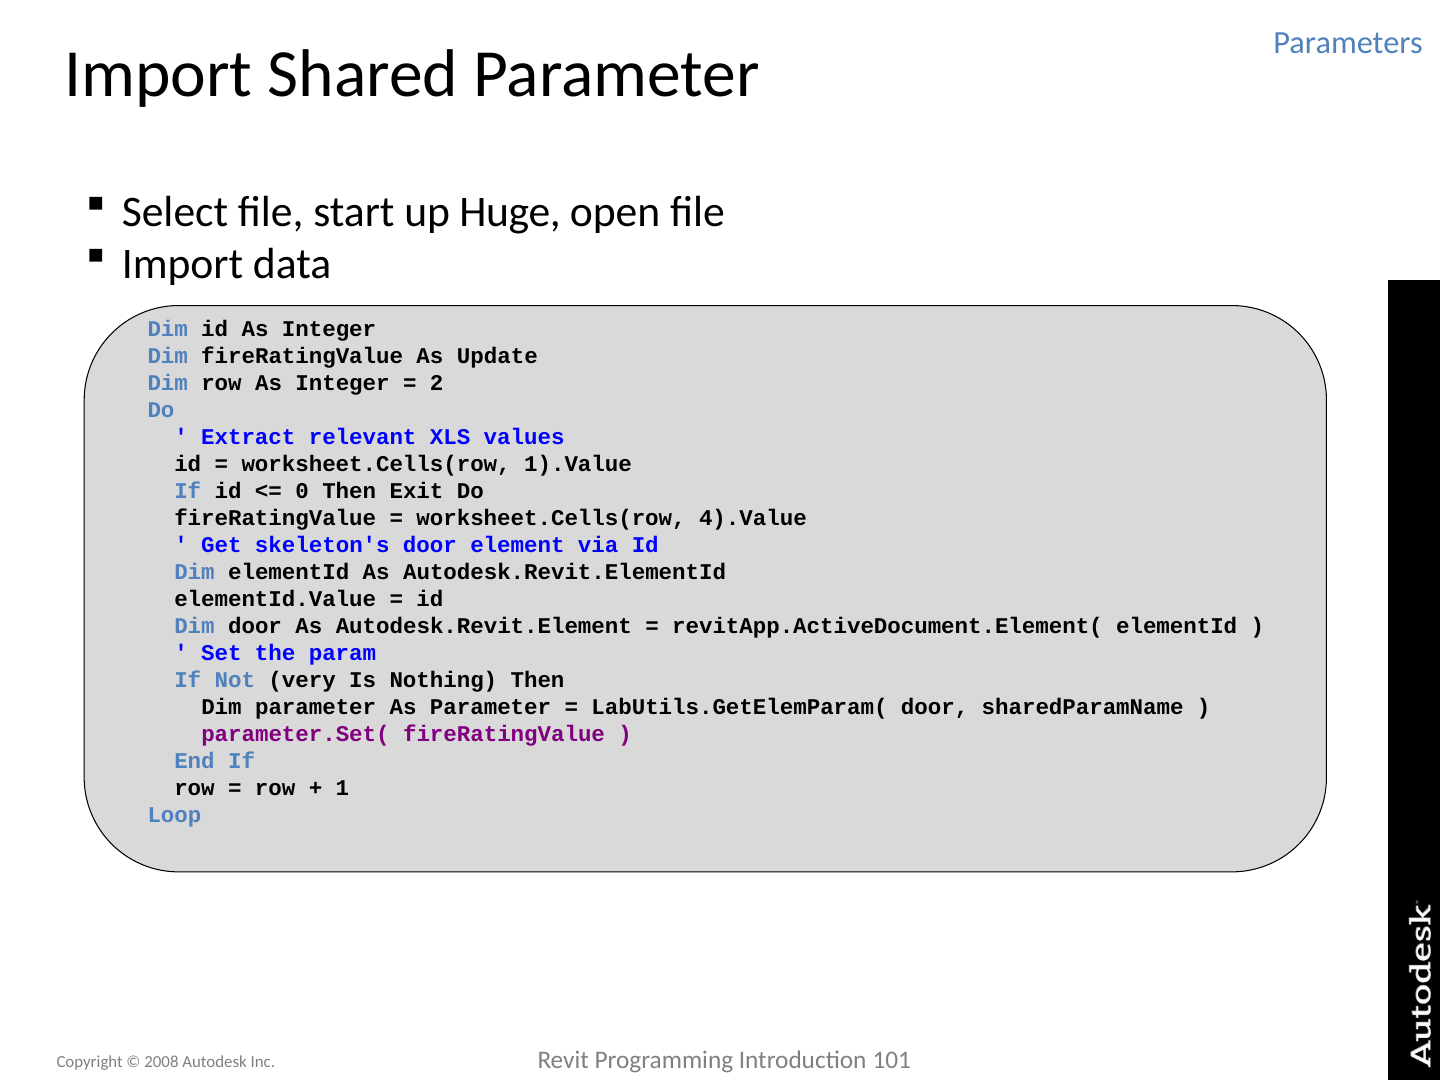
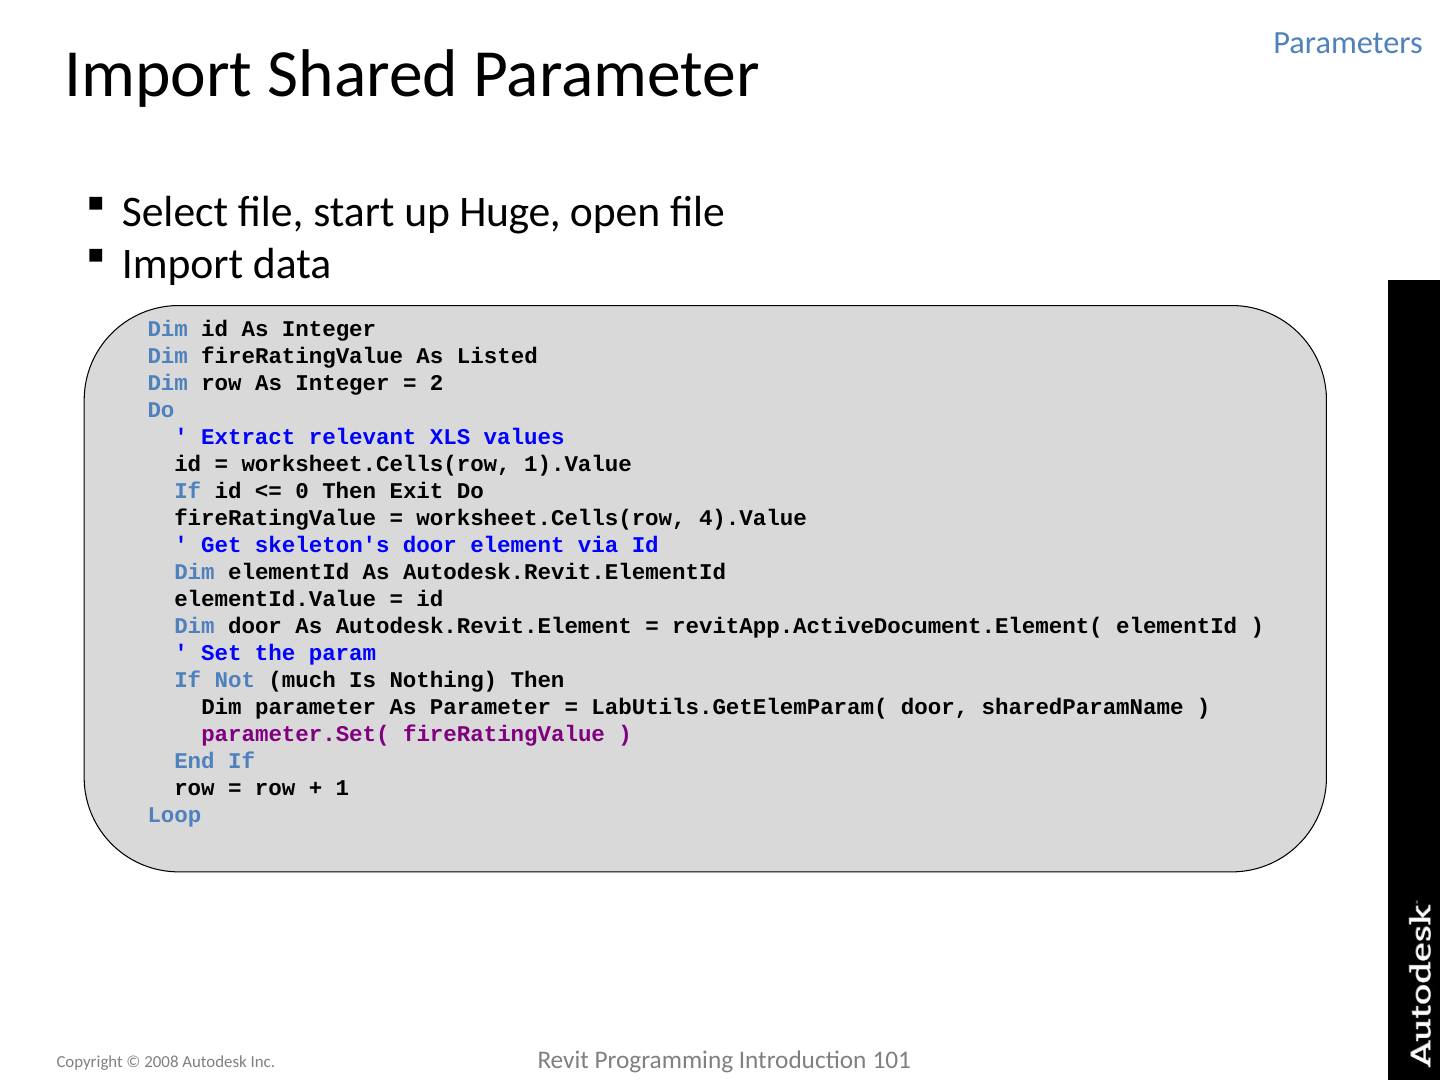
Update: Update -> Listed
very: very -> much
